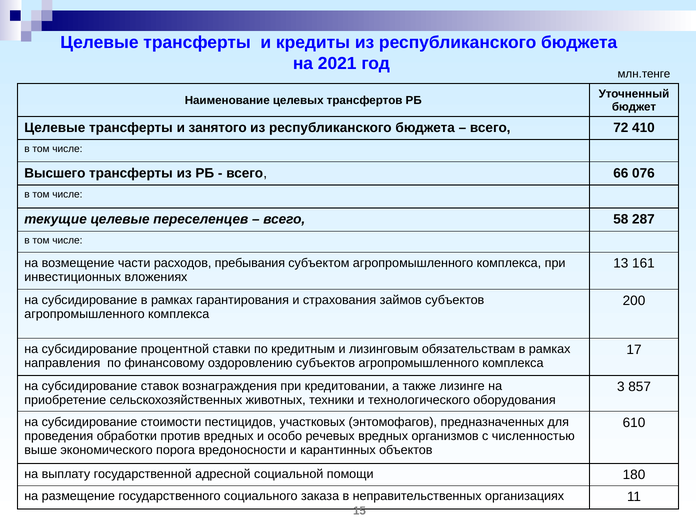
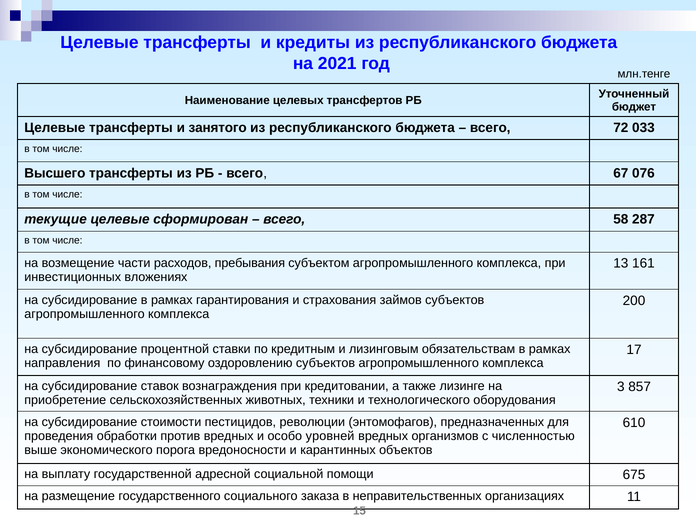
410: 410 -> 033
66: 66 -> 67
переселенцев: переселенцев -> сформирован
участковых: участковых -> революции
речевых: речевых -> уровней
180: 180 -> 675
